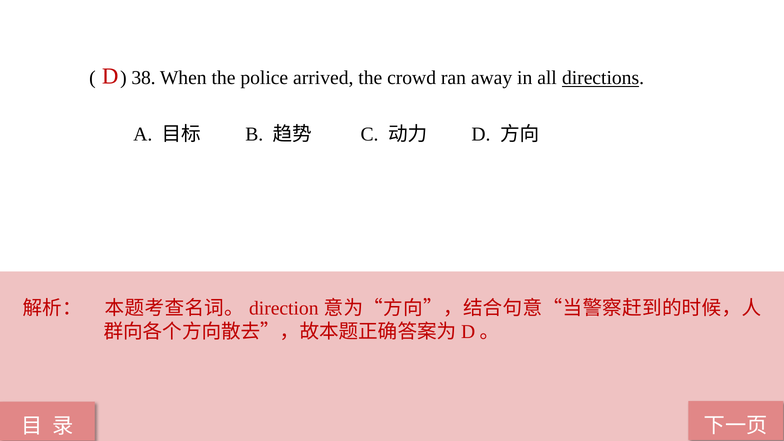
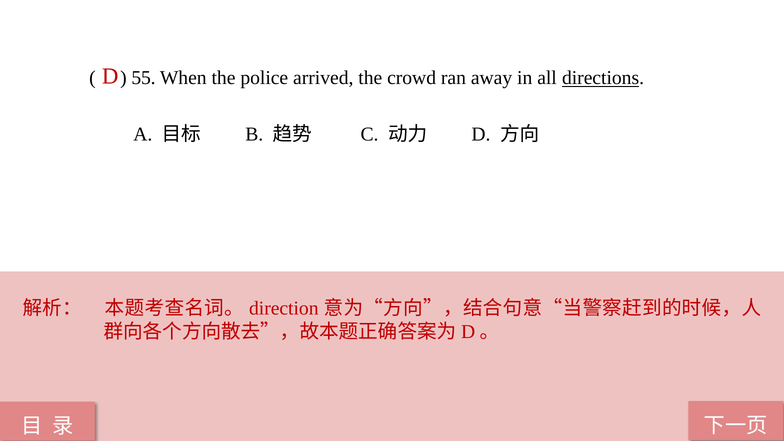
38: 38 -> 55
